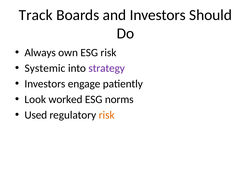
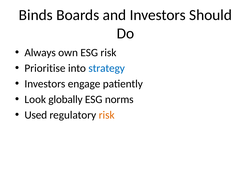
Track: Track -> Binds
Systemic: Systemic -> Prioritise
strategy colour: purple -> blue
worked: worked -> globally
